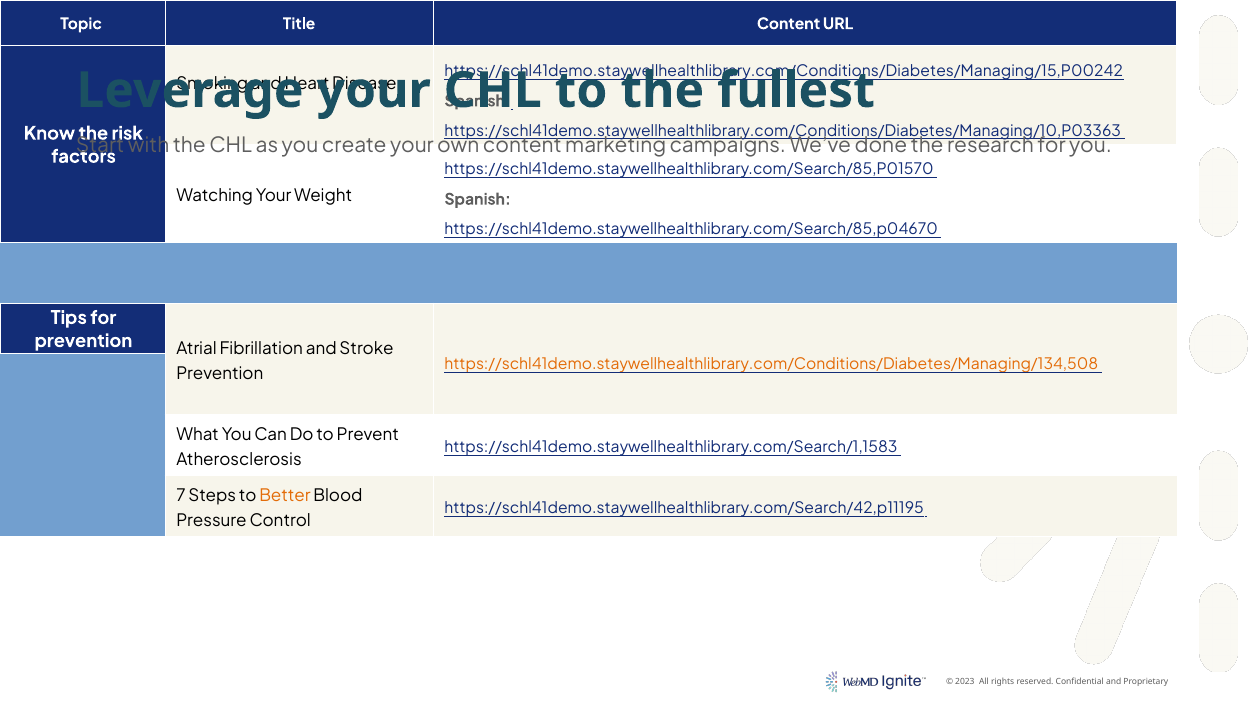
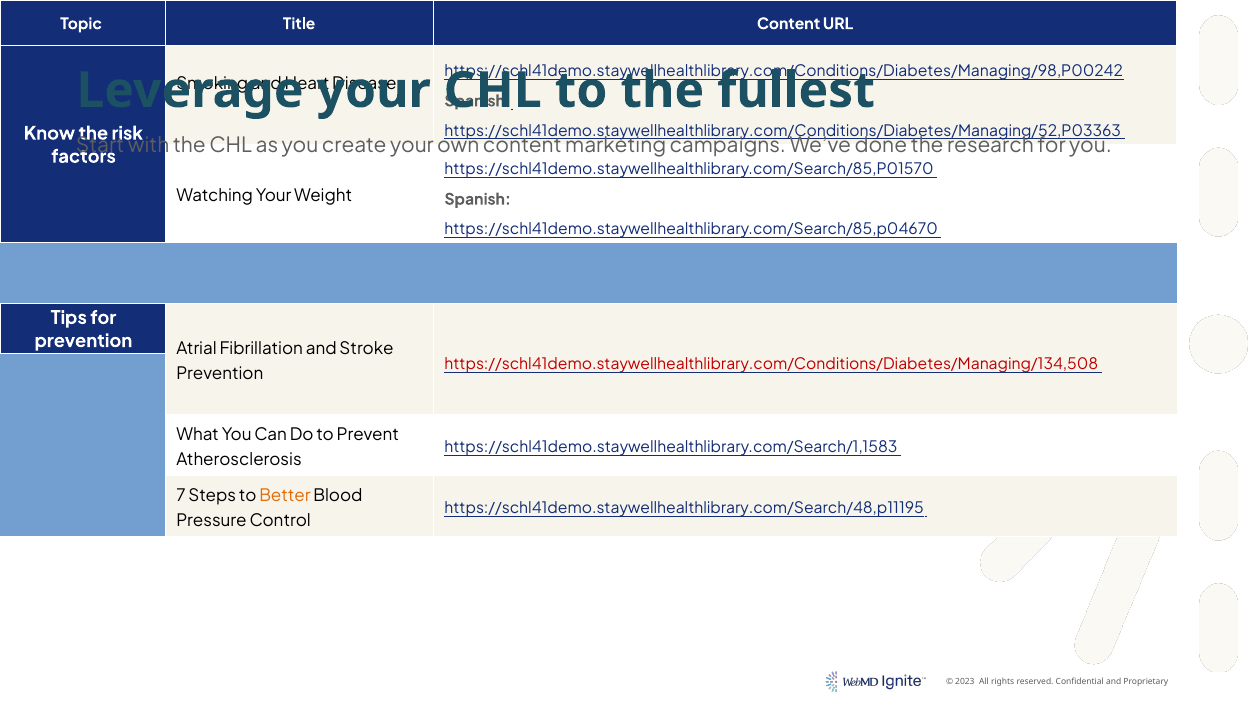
https://schl41demo.staywellhealthlibrary.com/Conditions/Diabetes/Managing/15,P00242: https://schl41demo.staywellhealthlibrary.com/Conditions/Diabetes/Managing/15,P00242 -> https://schl41demo.staywellhealthlibrary.com/Conditions/Diabetes/Managing/98,P00242
https://schl41demo.staywellhealthlibrary.com/Conditions/Diabetes/Managing/10,P03363: https://schl41demo.staywellhealthlibrary.com/Conditions/Diabetes/Managing/10,P03363 -> https://schl41demo.staywellhealthlibrary.com/Conditions/Diabetes/Managing/52,P03363
https://schl41demo.staywellhealthlibrary.com/Conditions/Diabetes/Managing/134,508 colour: orange -> red
https://schl41demo.staywellhealthlibrary.com/Search/42,p11195: https://schl41demo.staywellhealthlibrary.com/Search/42,p11195 -> https://schl41demo.staywellhealthlibrary.com/Search/48,p11195
